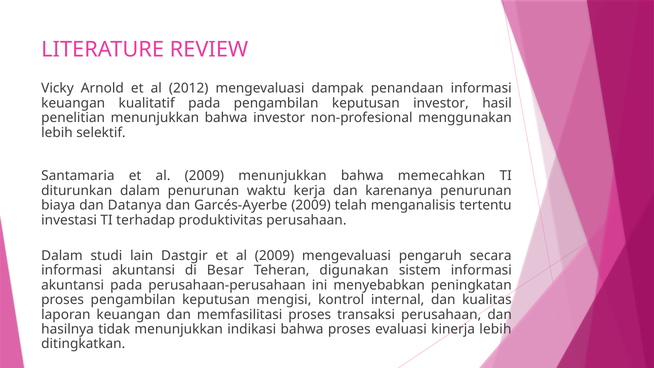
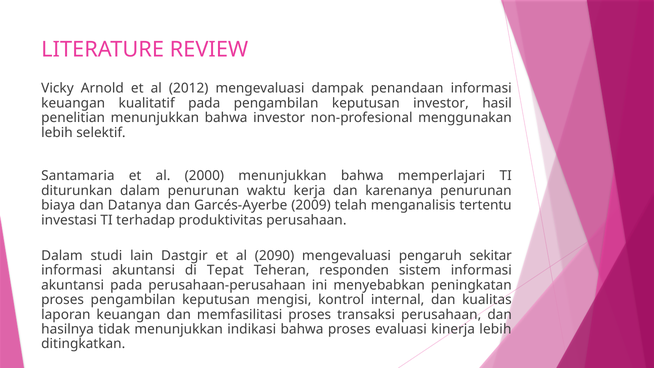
Santamaria et al 2009: 2009 -> 2000
memecahkan: memecahkan -> memperlajari
Dastgir et al 2009: 2009 -> 2090
secara: secara -> sekitar
Besar: Besar -> Tepat
digunakan: digunakan -> responden
